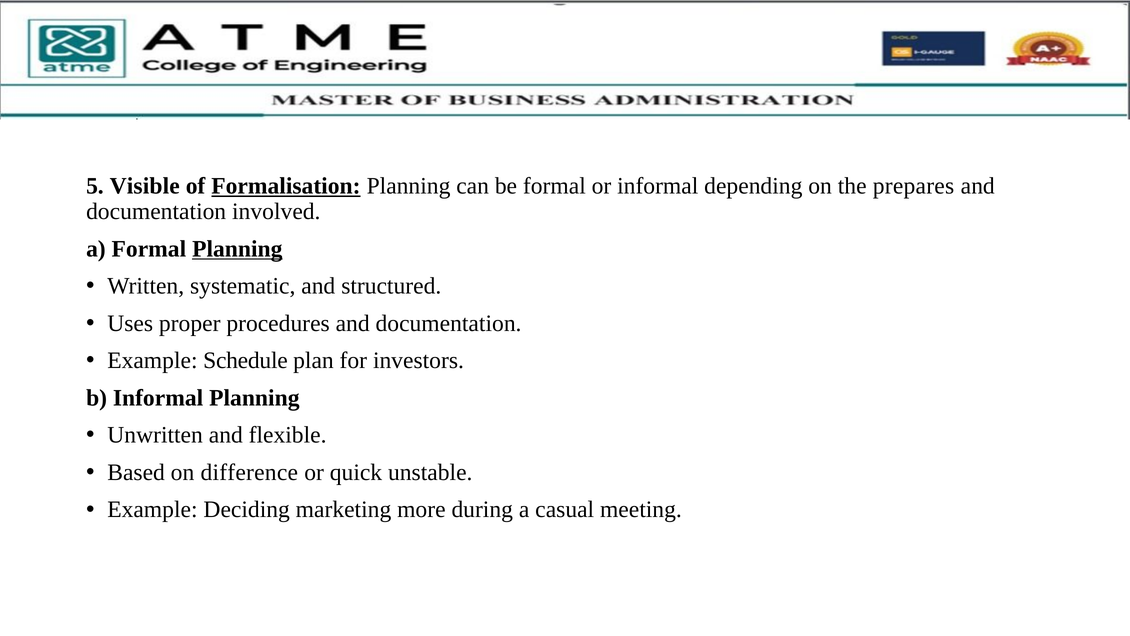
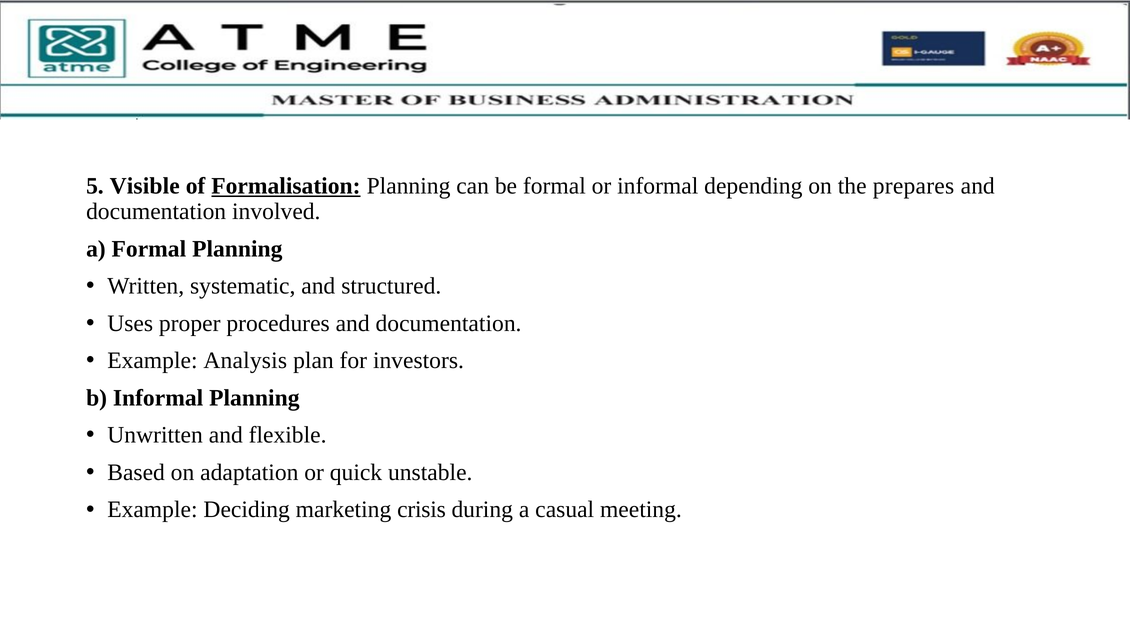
Planning at (237, 249) underline: present -> none
Schedule: Schedule -> Analysis
difference: difference -> adaptation
more: more -> crisis
